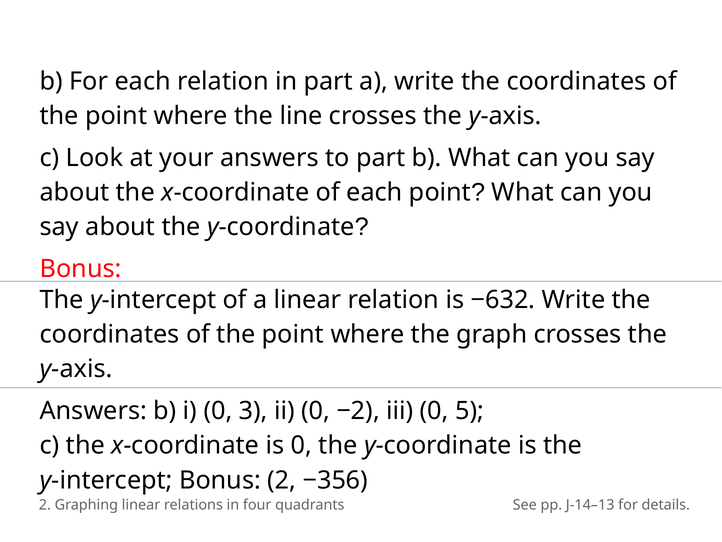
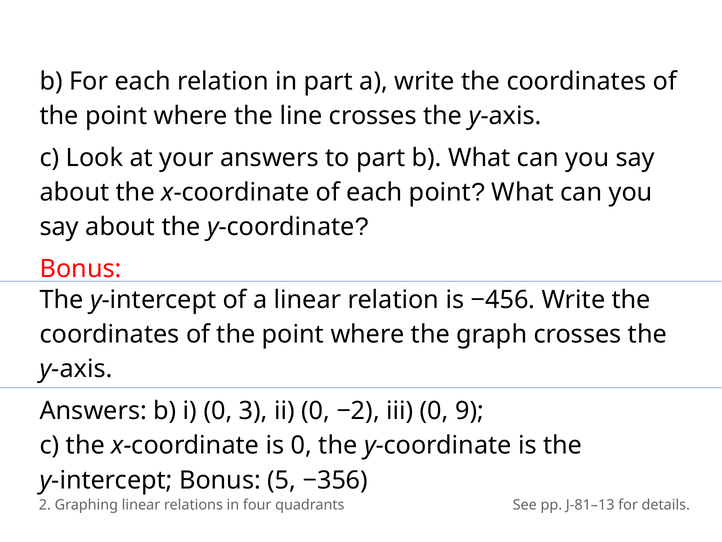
−632: −632 -> −456
5: 5 -> 9
Bonus 2: 2 -> 5
J-14–13: J-14–13 -> J-81–13
